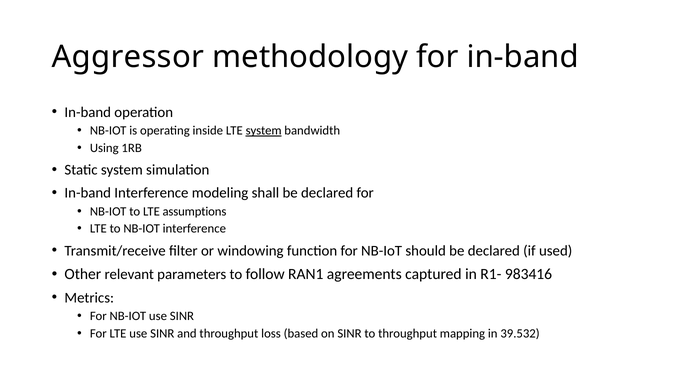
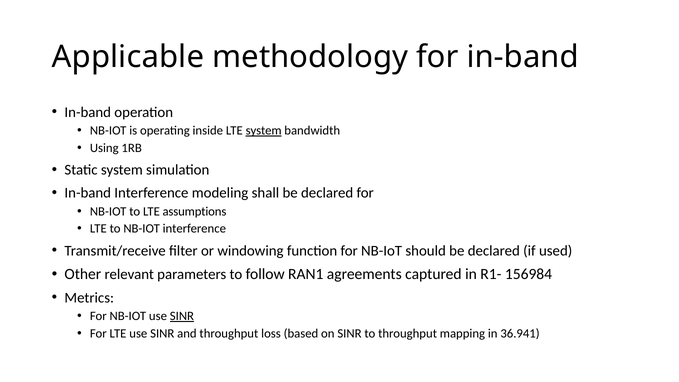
Aggressor: Aggressor -> Applicable
983416: 983416 -> 156984
SINR at (182, 316) underline: none -> present
39.532: 39.532 -> 36.941
